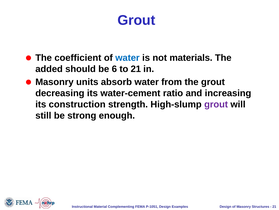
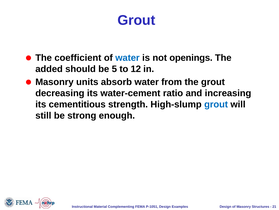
materials: materials -> openings
6: 6 -> 5
to 21: 21 -> 12
construction: construction -> cementitious
grout at (216, 104) colour: purple -> blue
